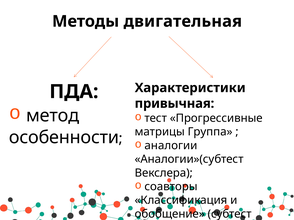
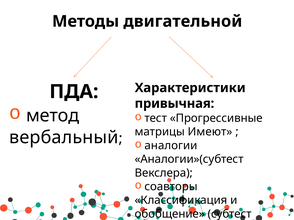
двигательная: двигательная -> двигательной
Группа: Группа -> Имеют
особенности: особенности -> вербальный
